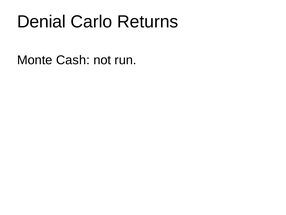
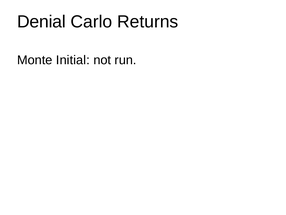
Cash: Cash -> Initial
